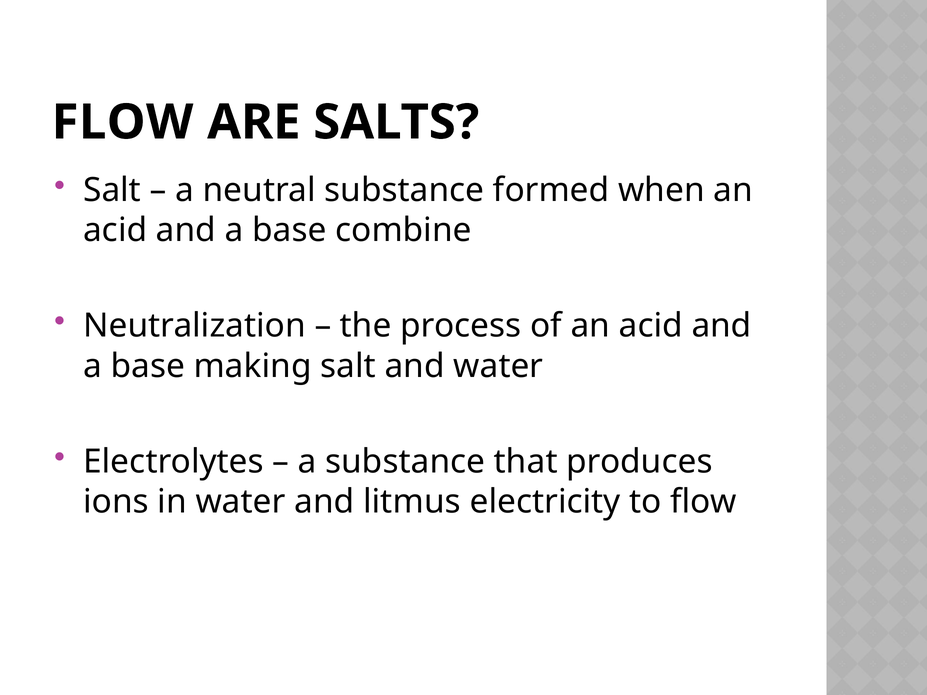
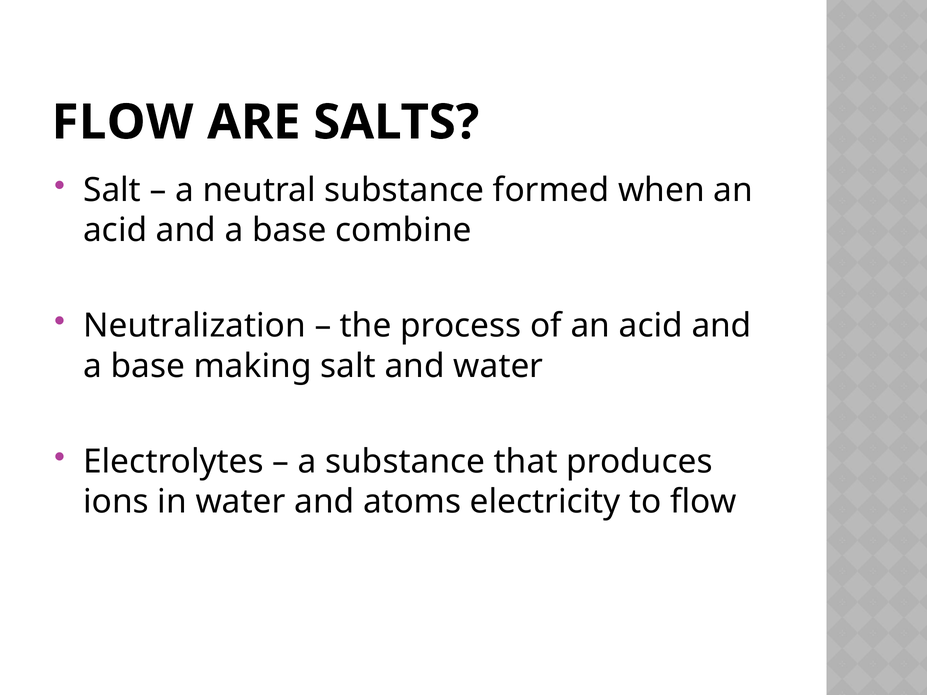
litmus: litmus -> atoms
